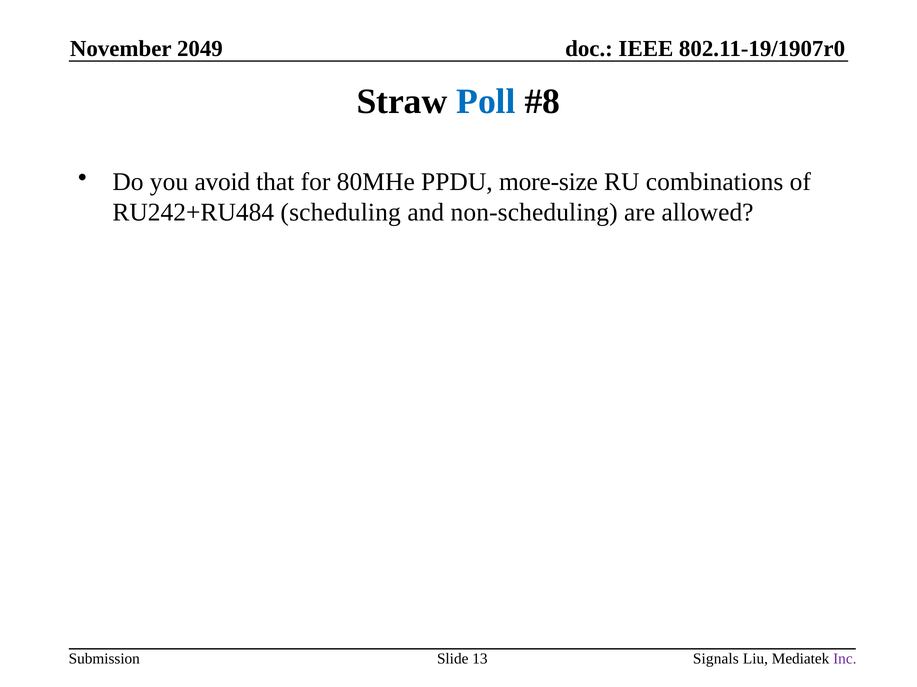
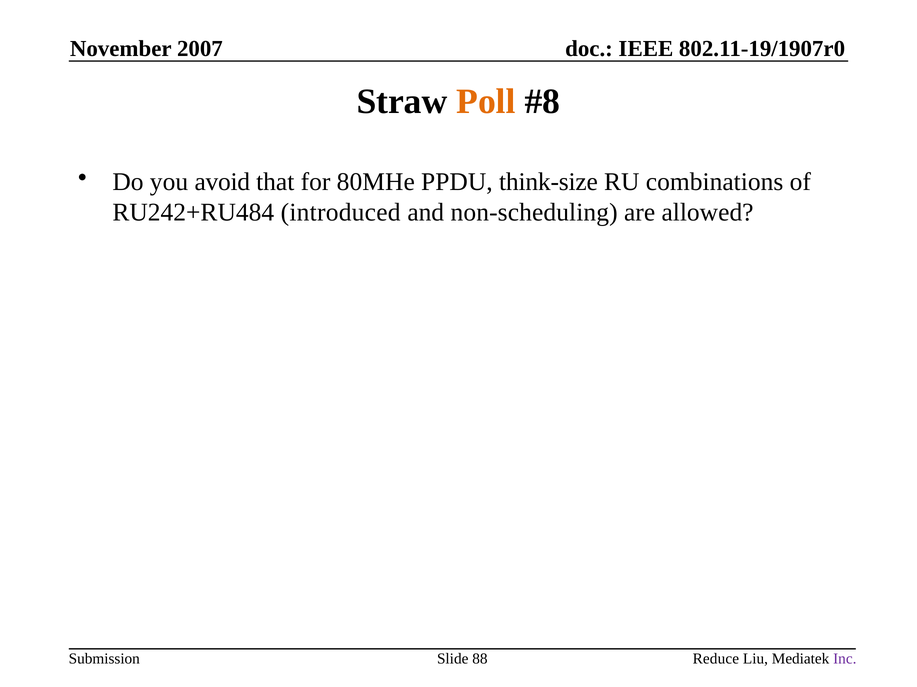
2049: 2049 -> 2007
Poll colour: blue -> orange
more-size: more-size -> think-size
scheduling: scheduling -> introduced
13: 13 -> 88
Signals: Signals -> Reduce
